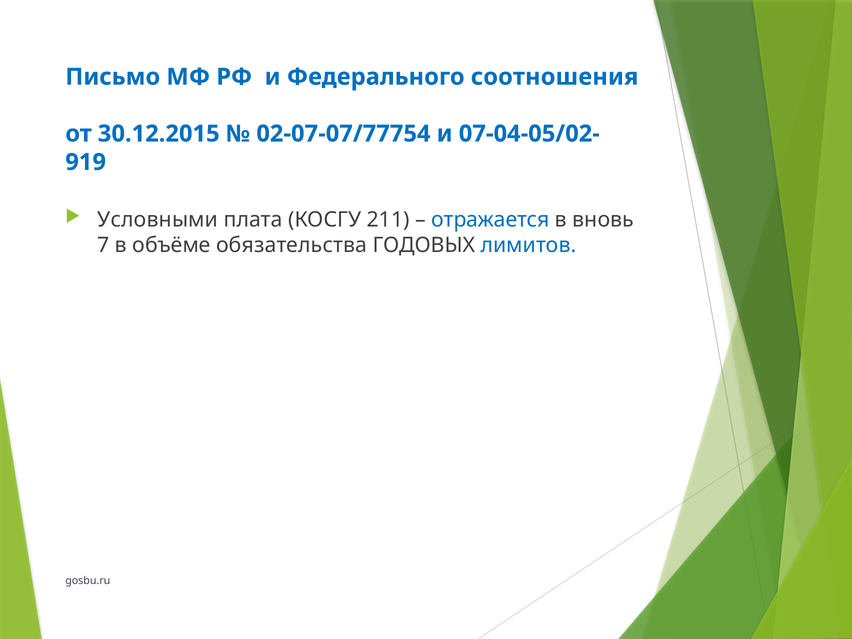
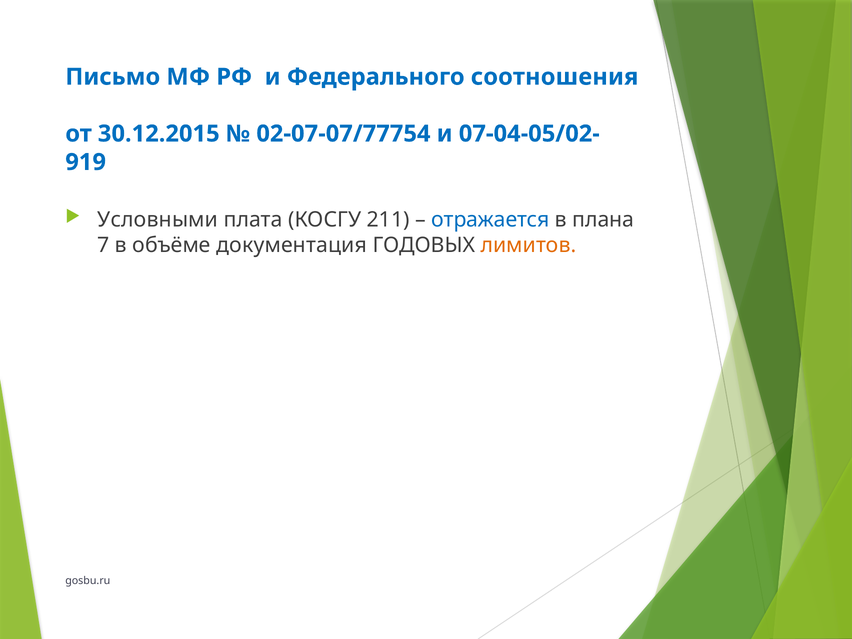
вновь: вновь -> плана
обязательства: обязательства -> документация
лимитов colour: blue -> orange
